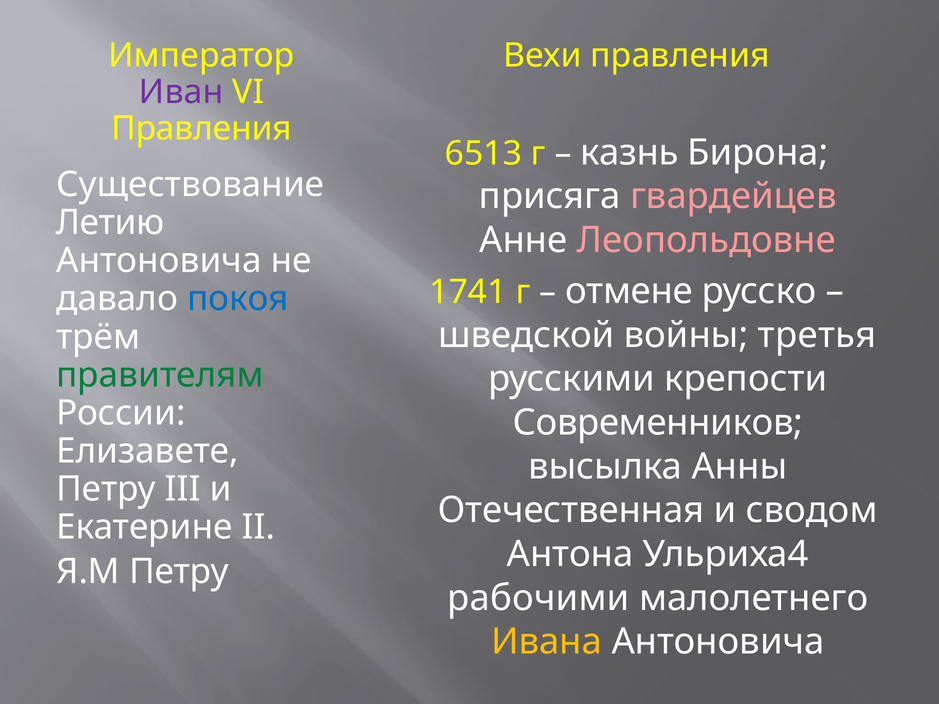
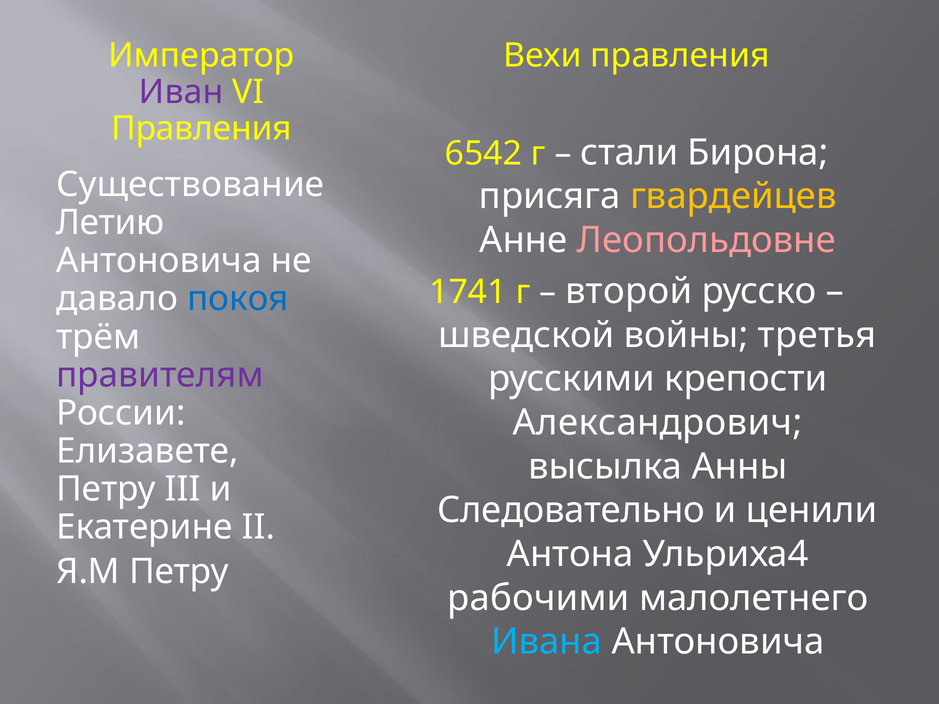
6513: 6513 -> 6542
казнь: казнь -> стали
гвардейцев colour: pink -> yellow
отмене: отмене -> второй
правителям colour: green -> purple
Современников: Современников -> Александрович
Отечественная: Отечественная -> Следовательно
сводом: сводом -> ценили
Ивана colour: yellow -> light blue
